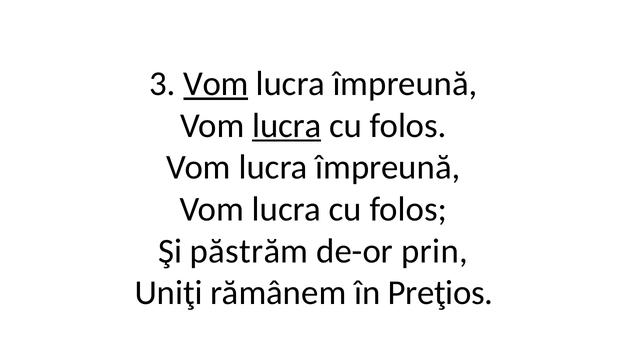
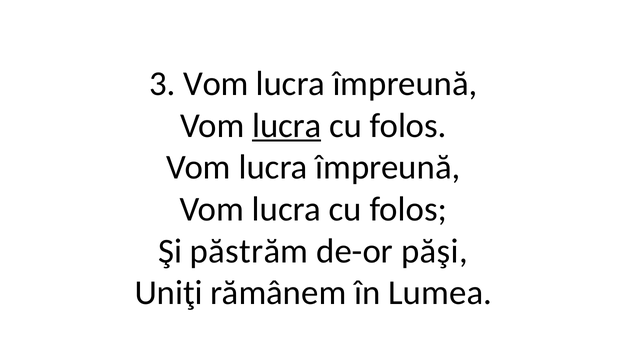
Vom at (216, 84) underline: present -> none
prin: prin -> păşi
Preţios: Preţios -> Lumea
